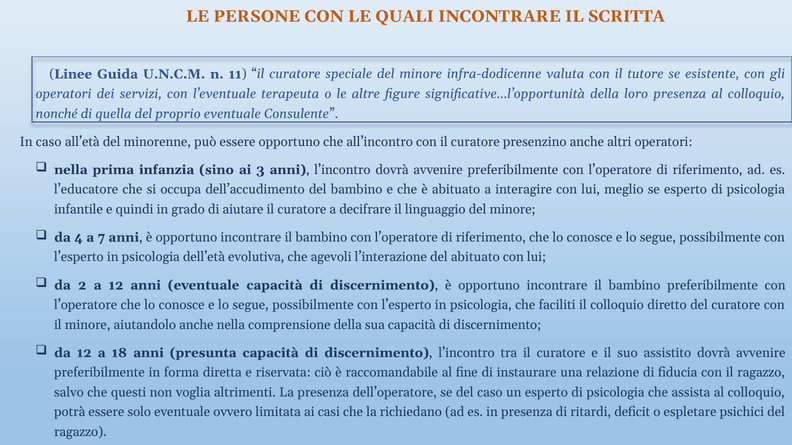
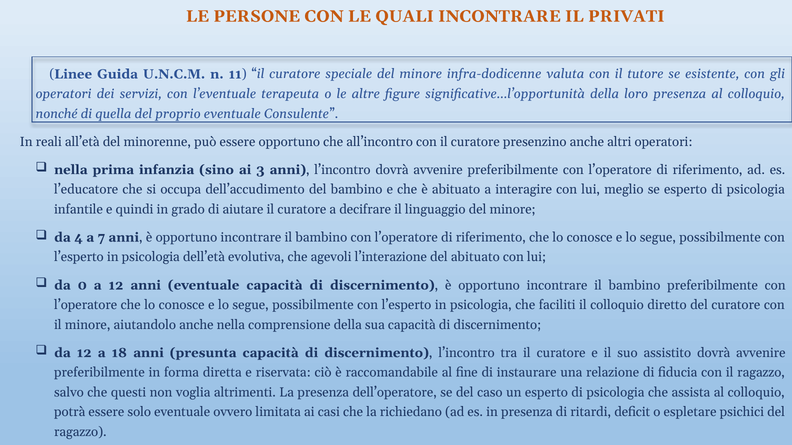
SCRITTA: SCRITTA -> PRIVATI
In caso: caso -> reali
2: 2 -> 0
